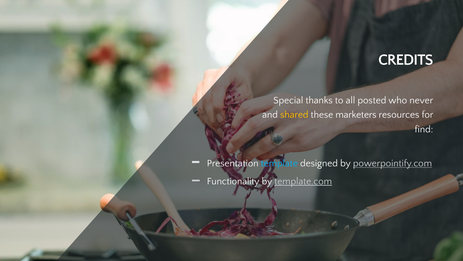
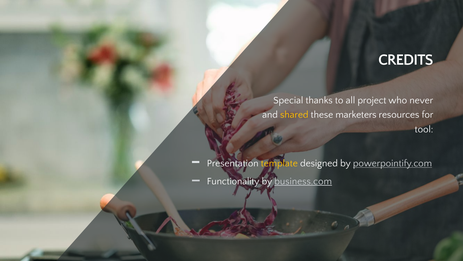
posted: posted -> project
find: find -> tool
template colour: light blue -> yellow
template.com: template.com -> business.com
